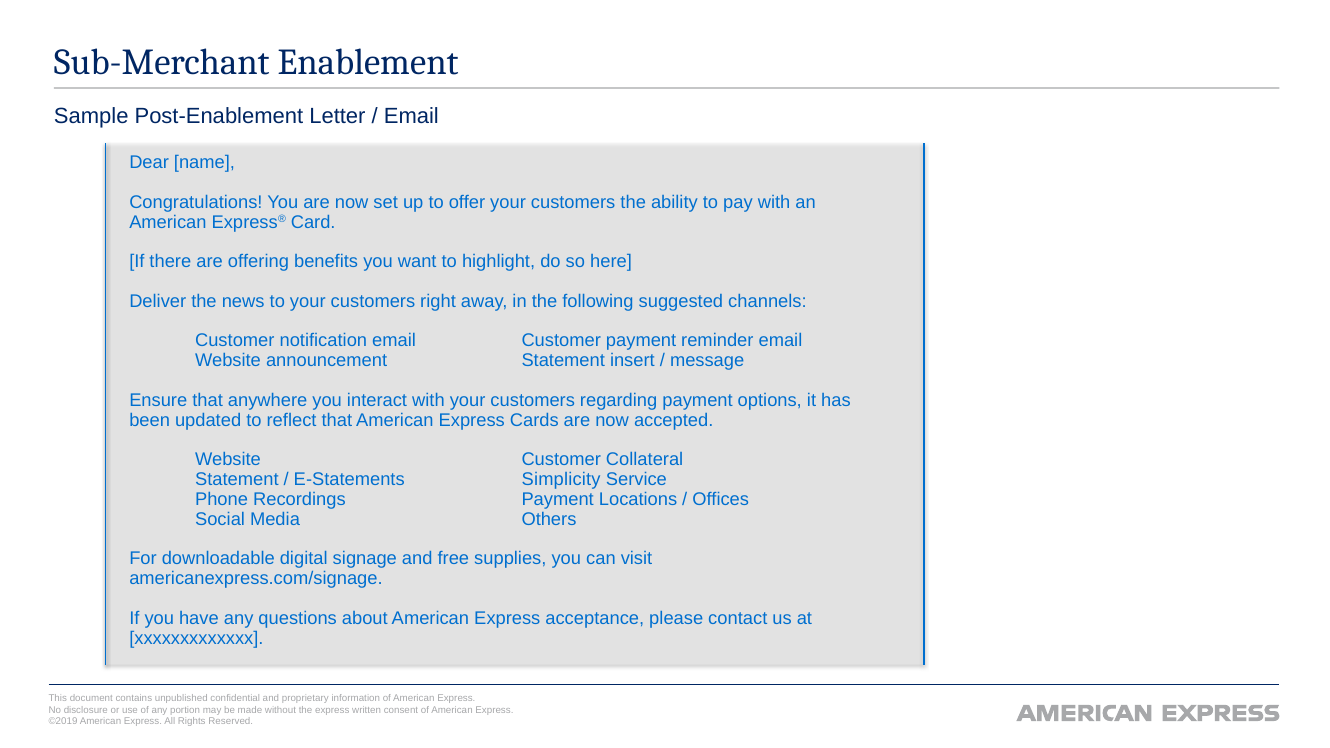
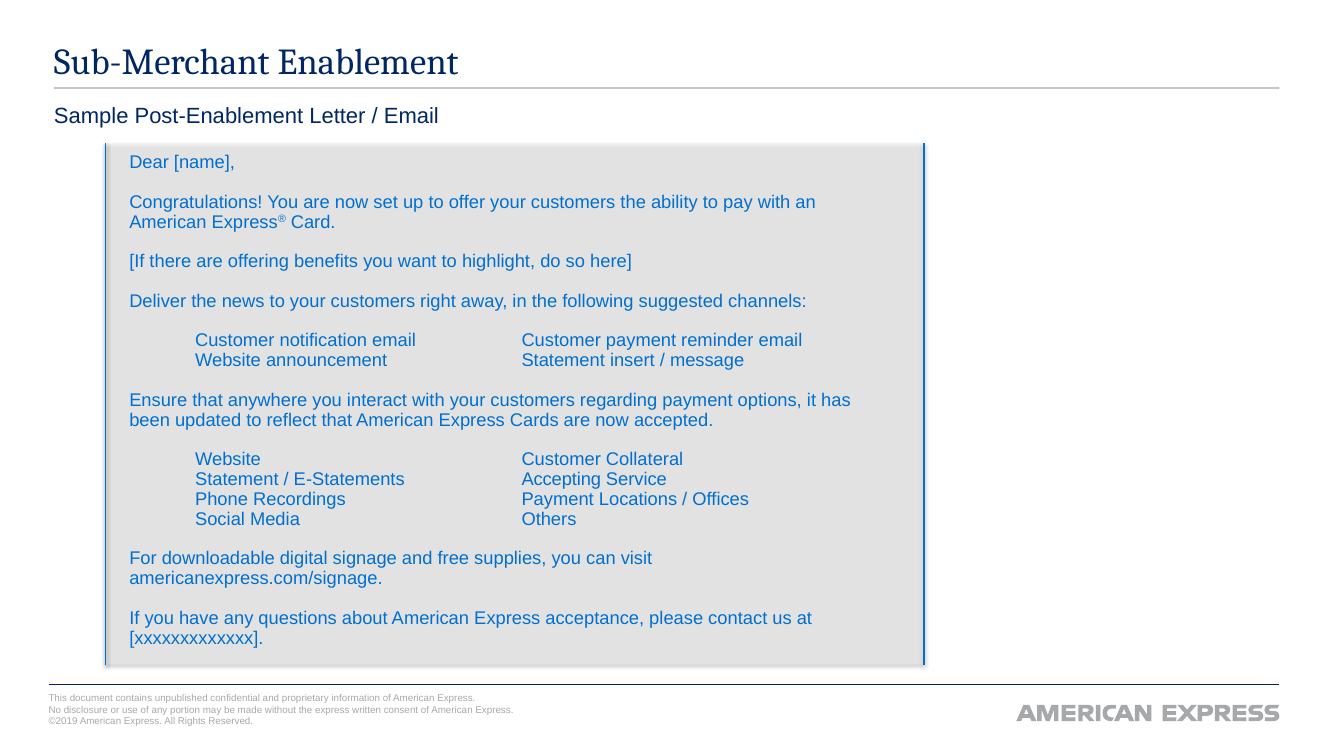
Simplicity: Simplicity -> Accepting
